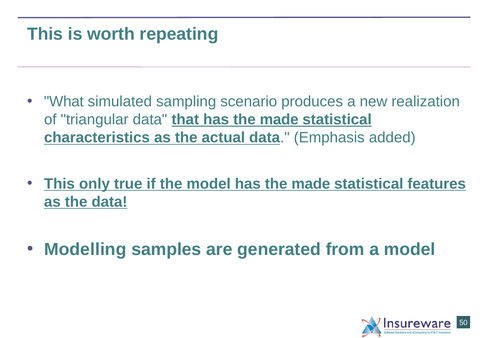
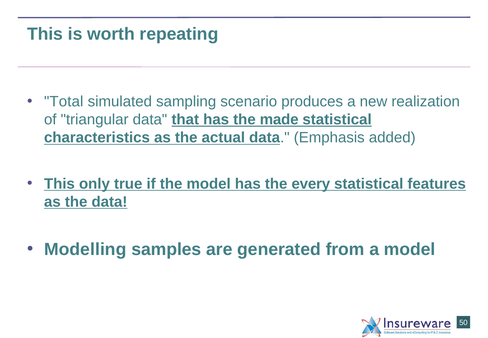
What: What -> Total
model has the made: made -> every
